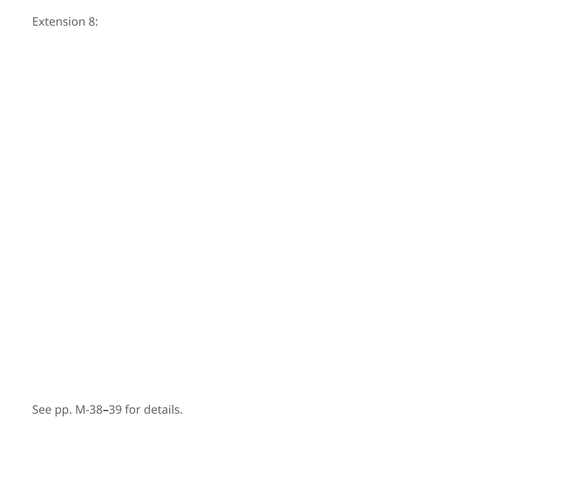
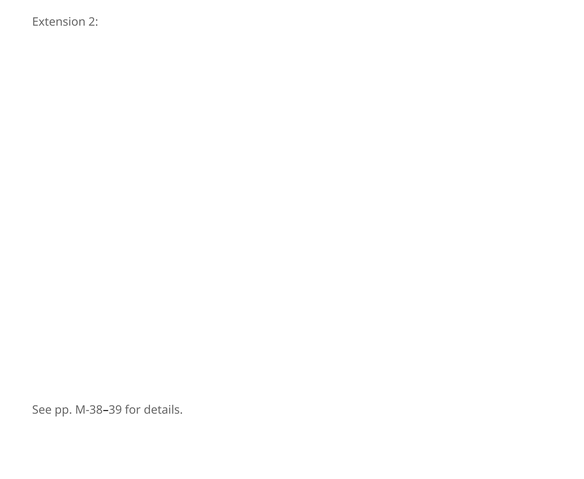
8: 8 -> 2
